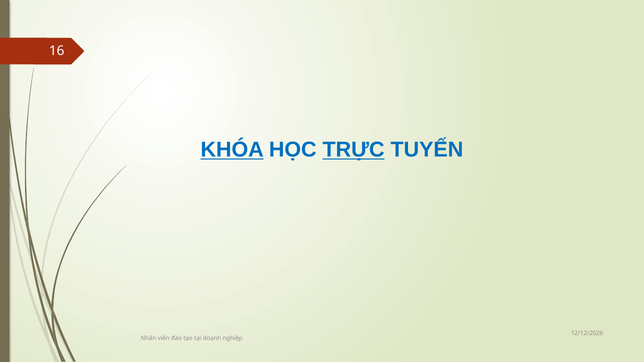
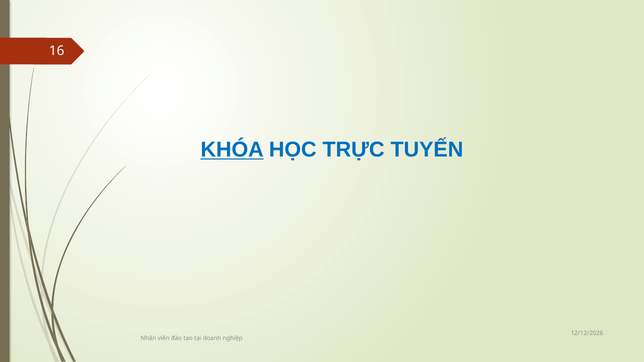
TRỰC underline: present -> none
